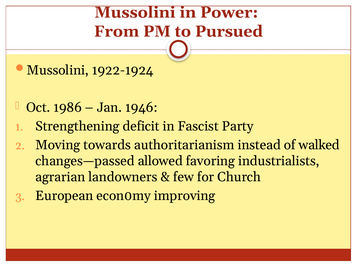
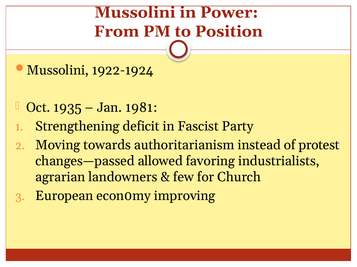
Pursued: Pursued -> Position
1986: 1986 -> 1935
1946: 1946 -> 1981
walked: walked -> protest
